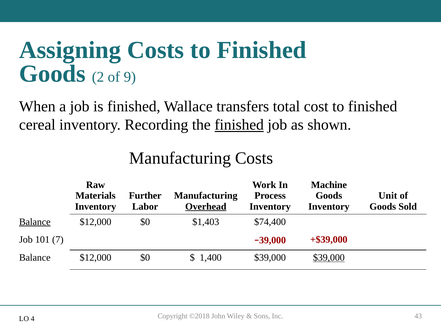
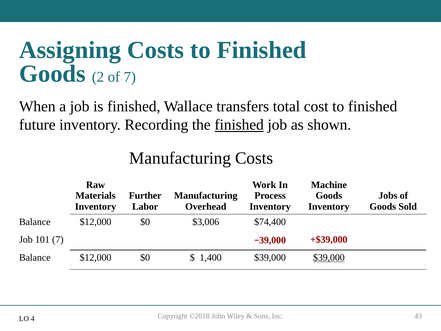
of 9: 9 -> 7
cereal: cereal -> future
Unit: Unit -> Jobs
Overhead underline: present -> none
Balance at (35, 222) underline: present -> none
$1,403: $1,403 -> $3,006
